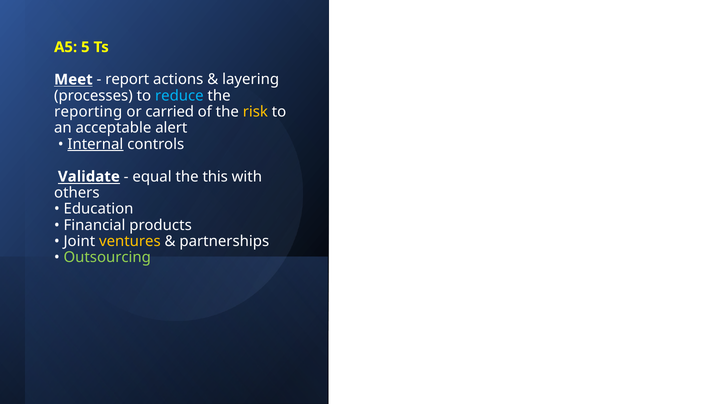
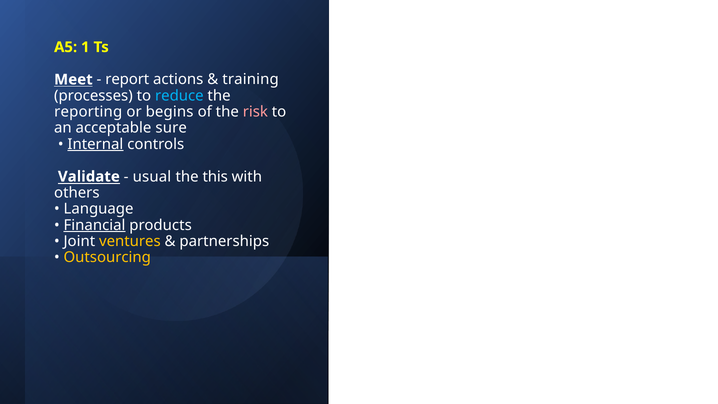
5: 5 -> 1
layering: layering -> training
carried: carried -> begins
risk colour: yellow -> pink
alert: alert -> sure
equal: equal -> usual
Education: Education -> Language
Financial underline: none -> present
Outsourcing colour: light green -> yellow
